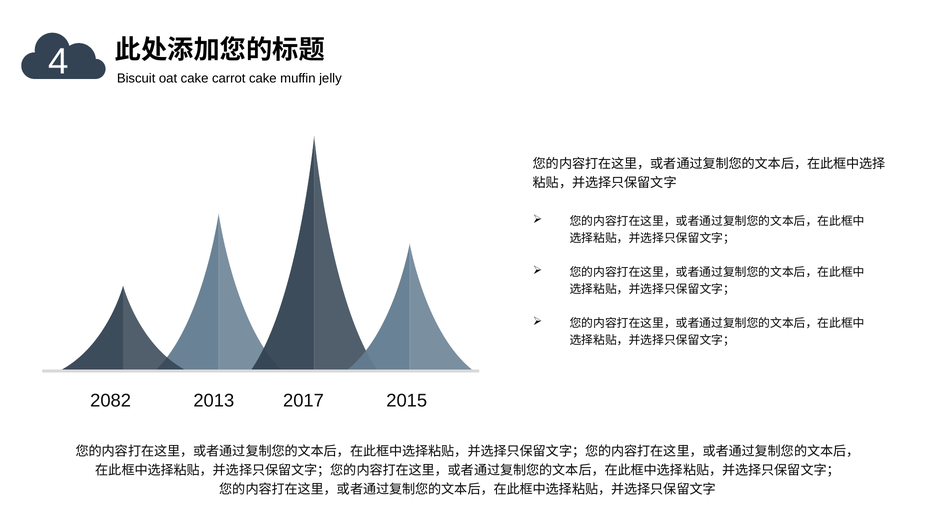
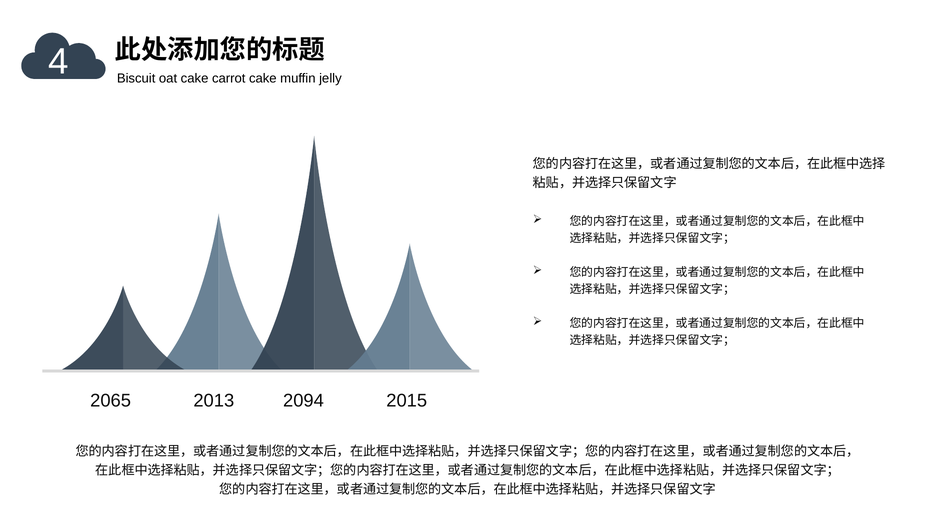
2082: 2082 -> 2065
2017: 2017 -> 2094
